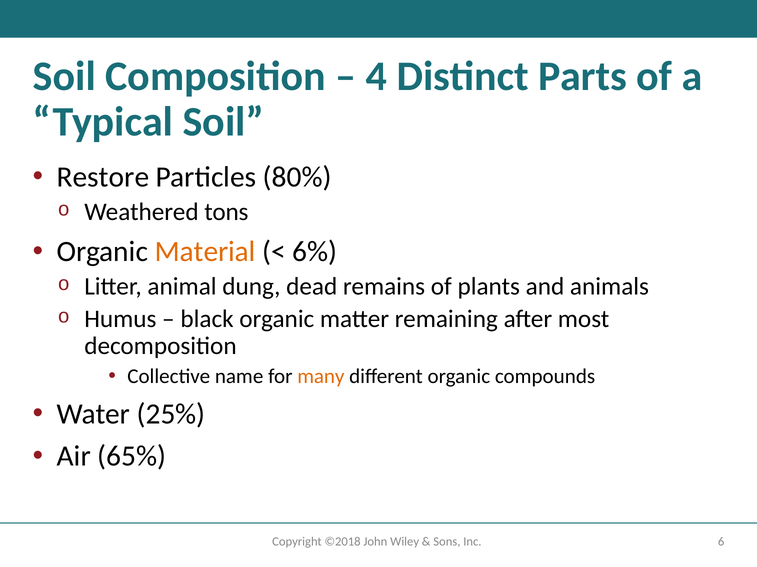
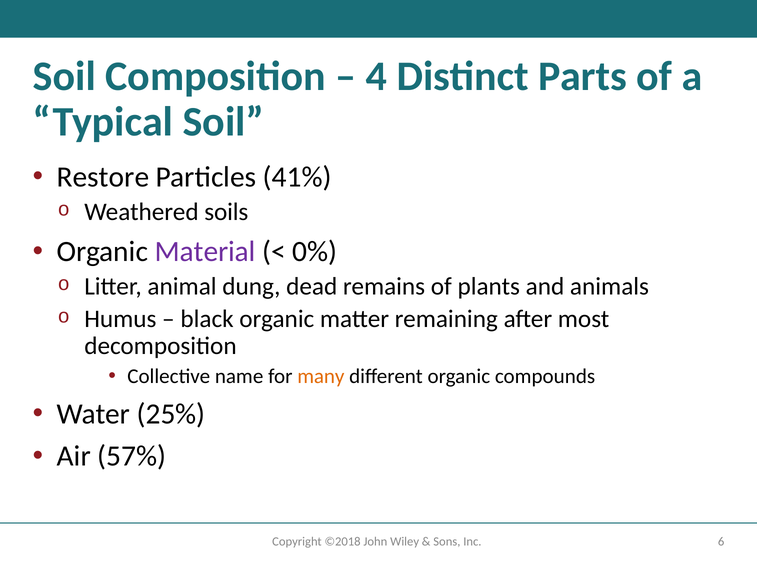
80%: 80% -> 41%
tons: tons -> soils
Material colour: orange -> purple
6%: 6% -> 0%
65%: 65% -> 57%
